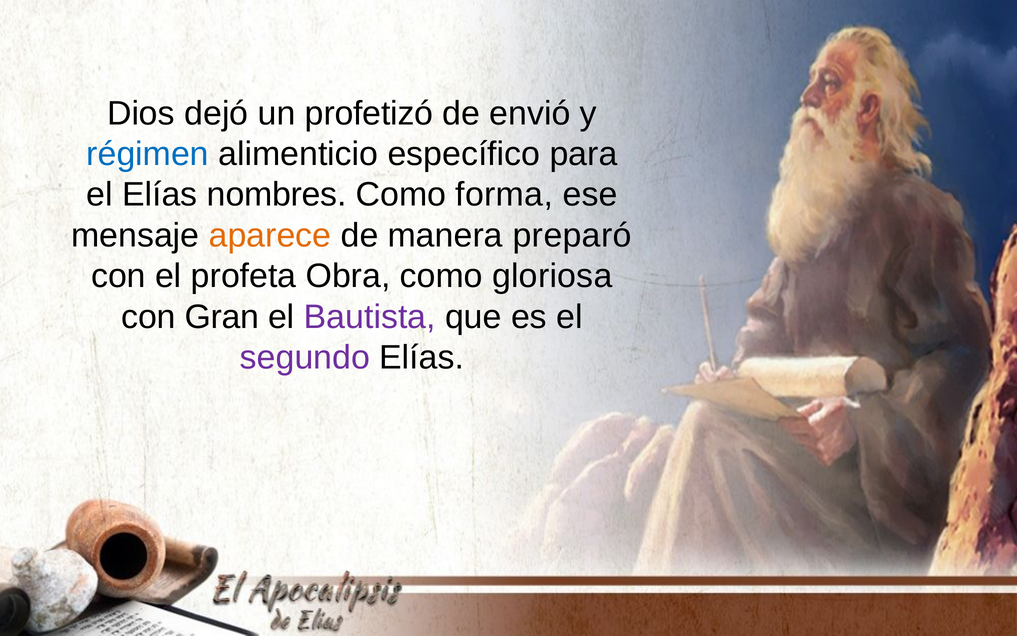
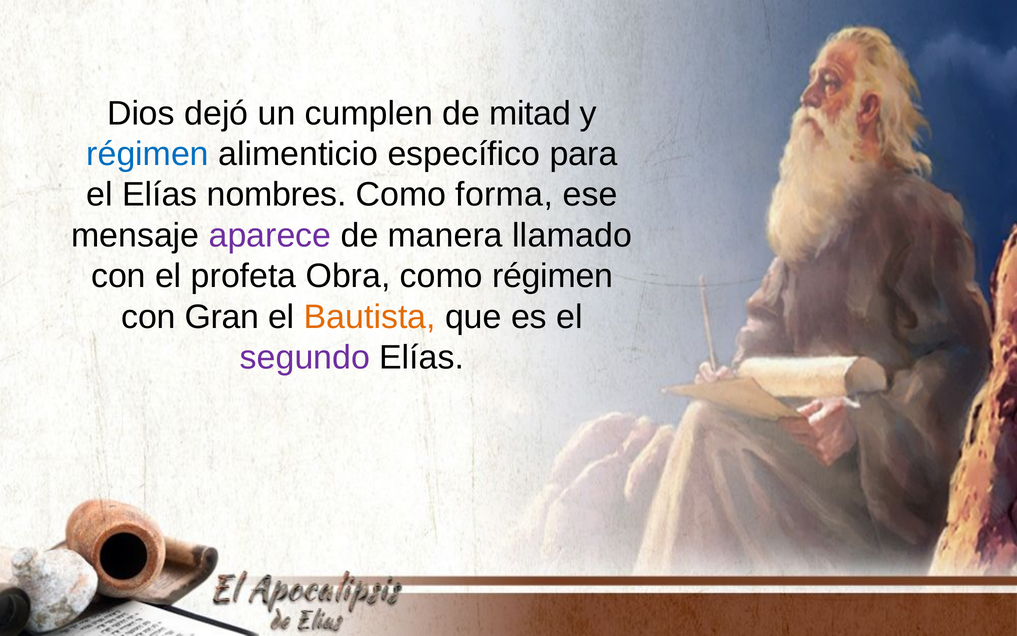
profetizó: profetizó -> cumplen
envió: envió -> mitad
aparece colour: orange -> purple
preparó: preparó -> llamado
como gloriosa: gloriosa -> régimen
Bautista colour: purple -> orange
